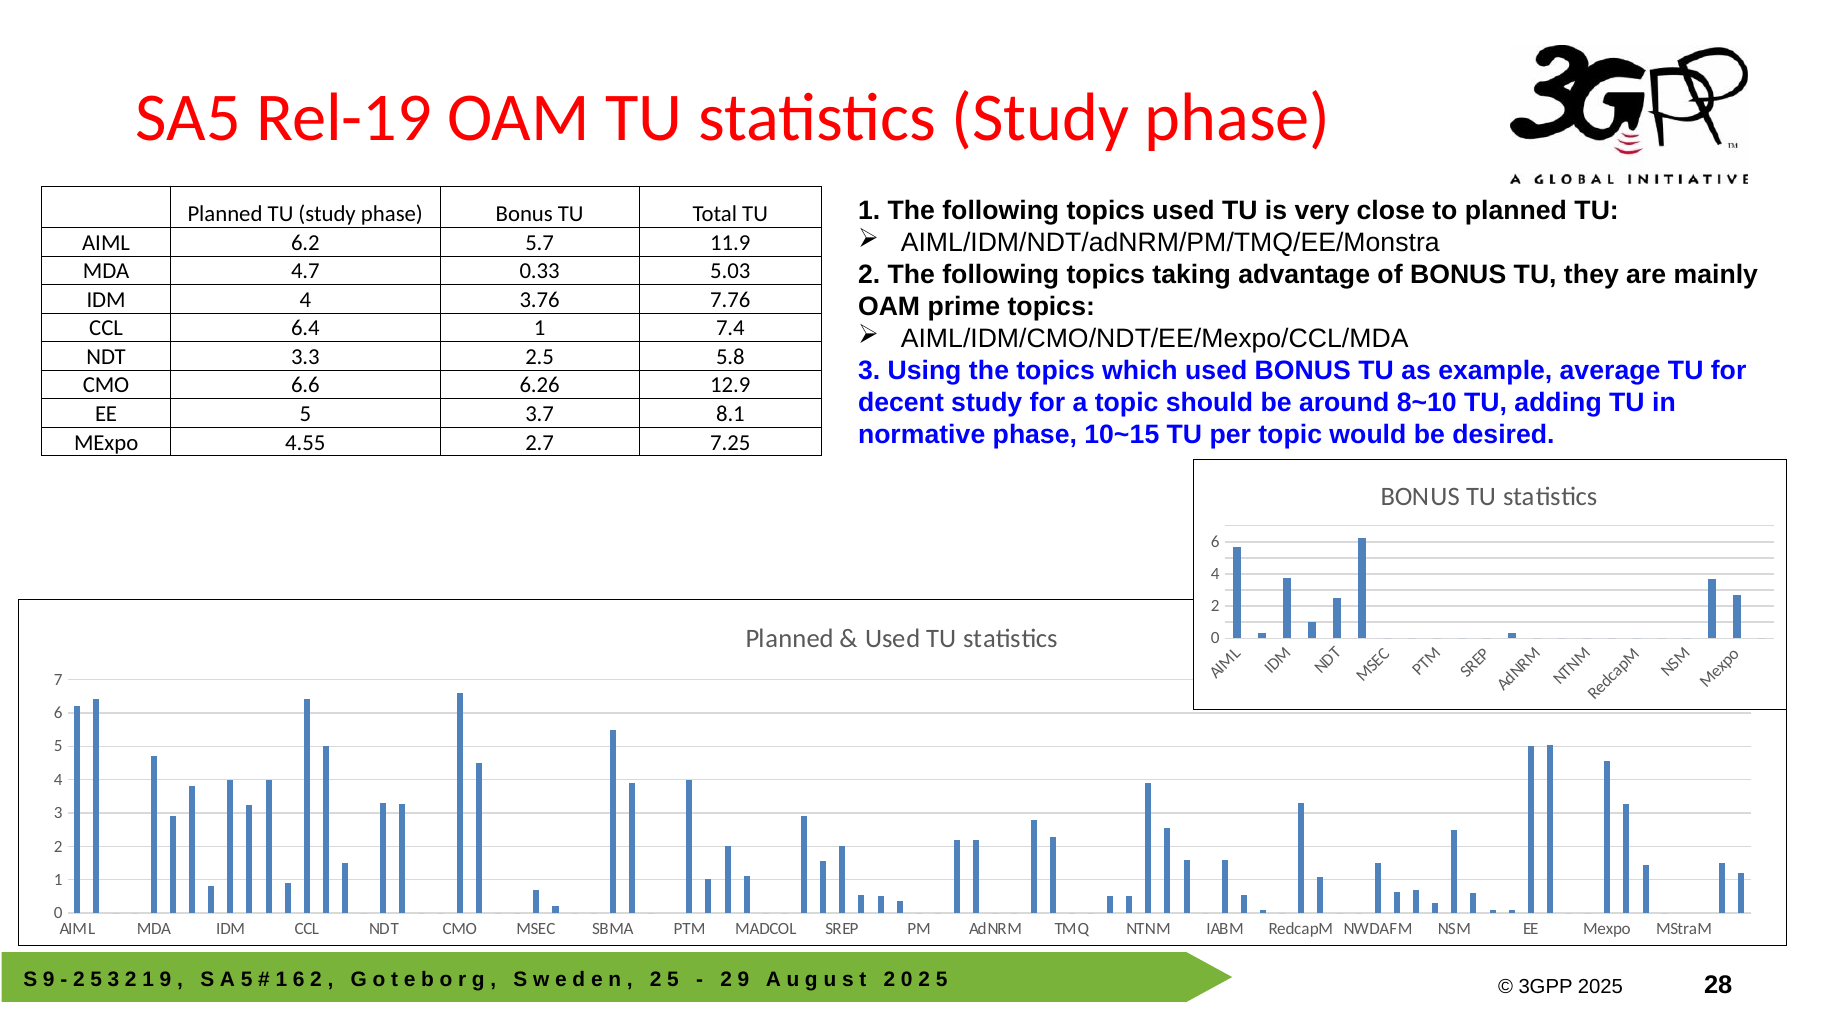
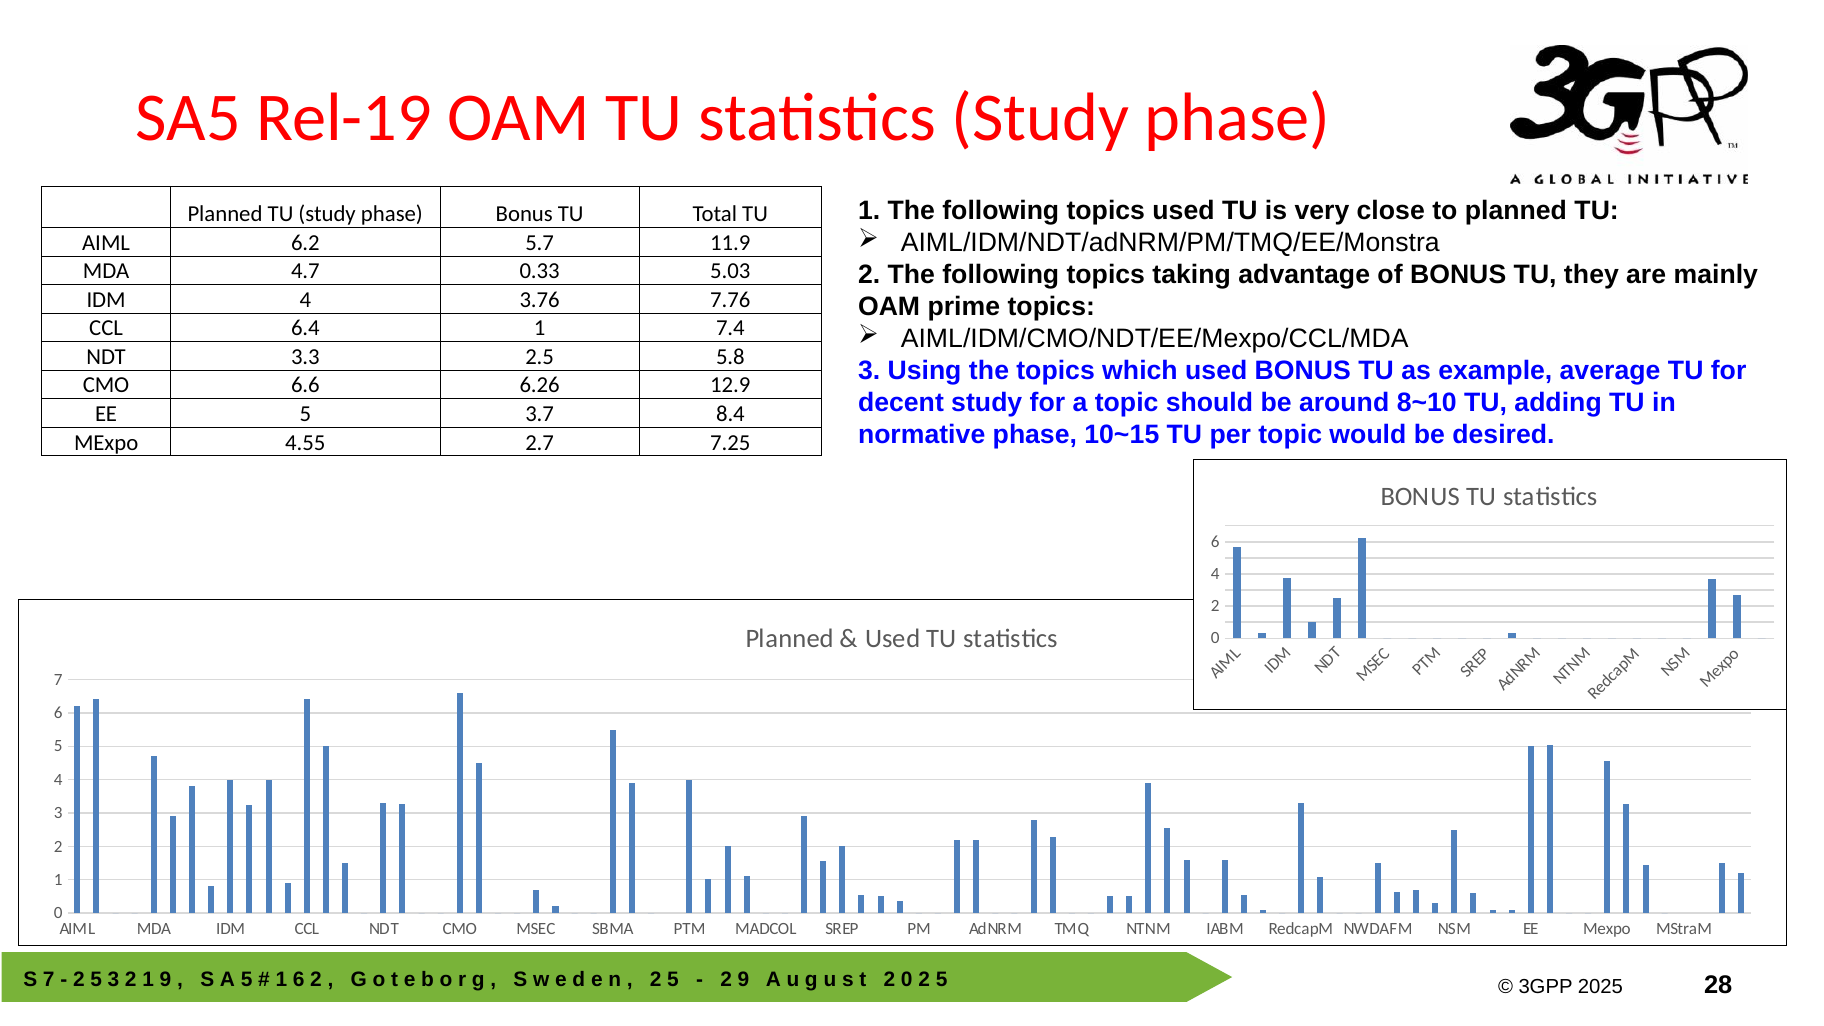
8.1: 8.1 -> 8.4
9 at (49, 980): 9 -> 7
